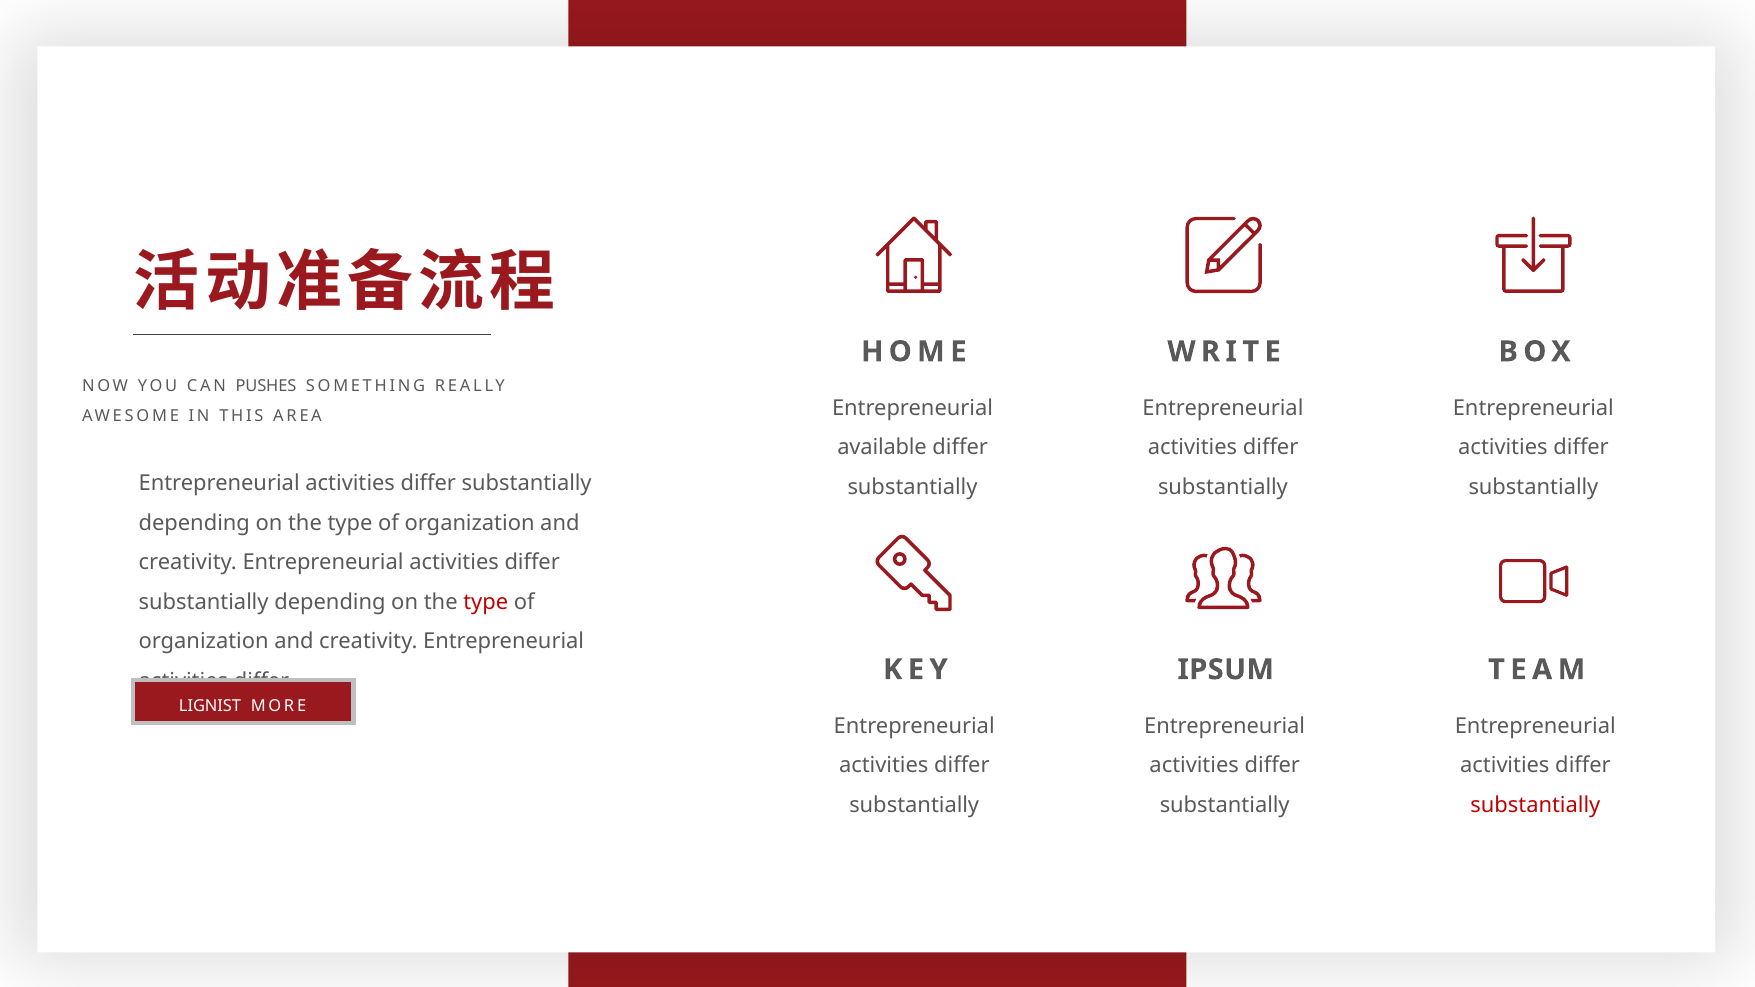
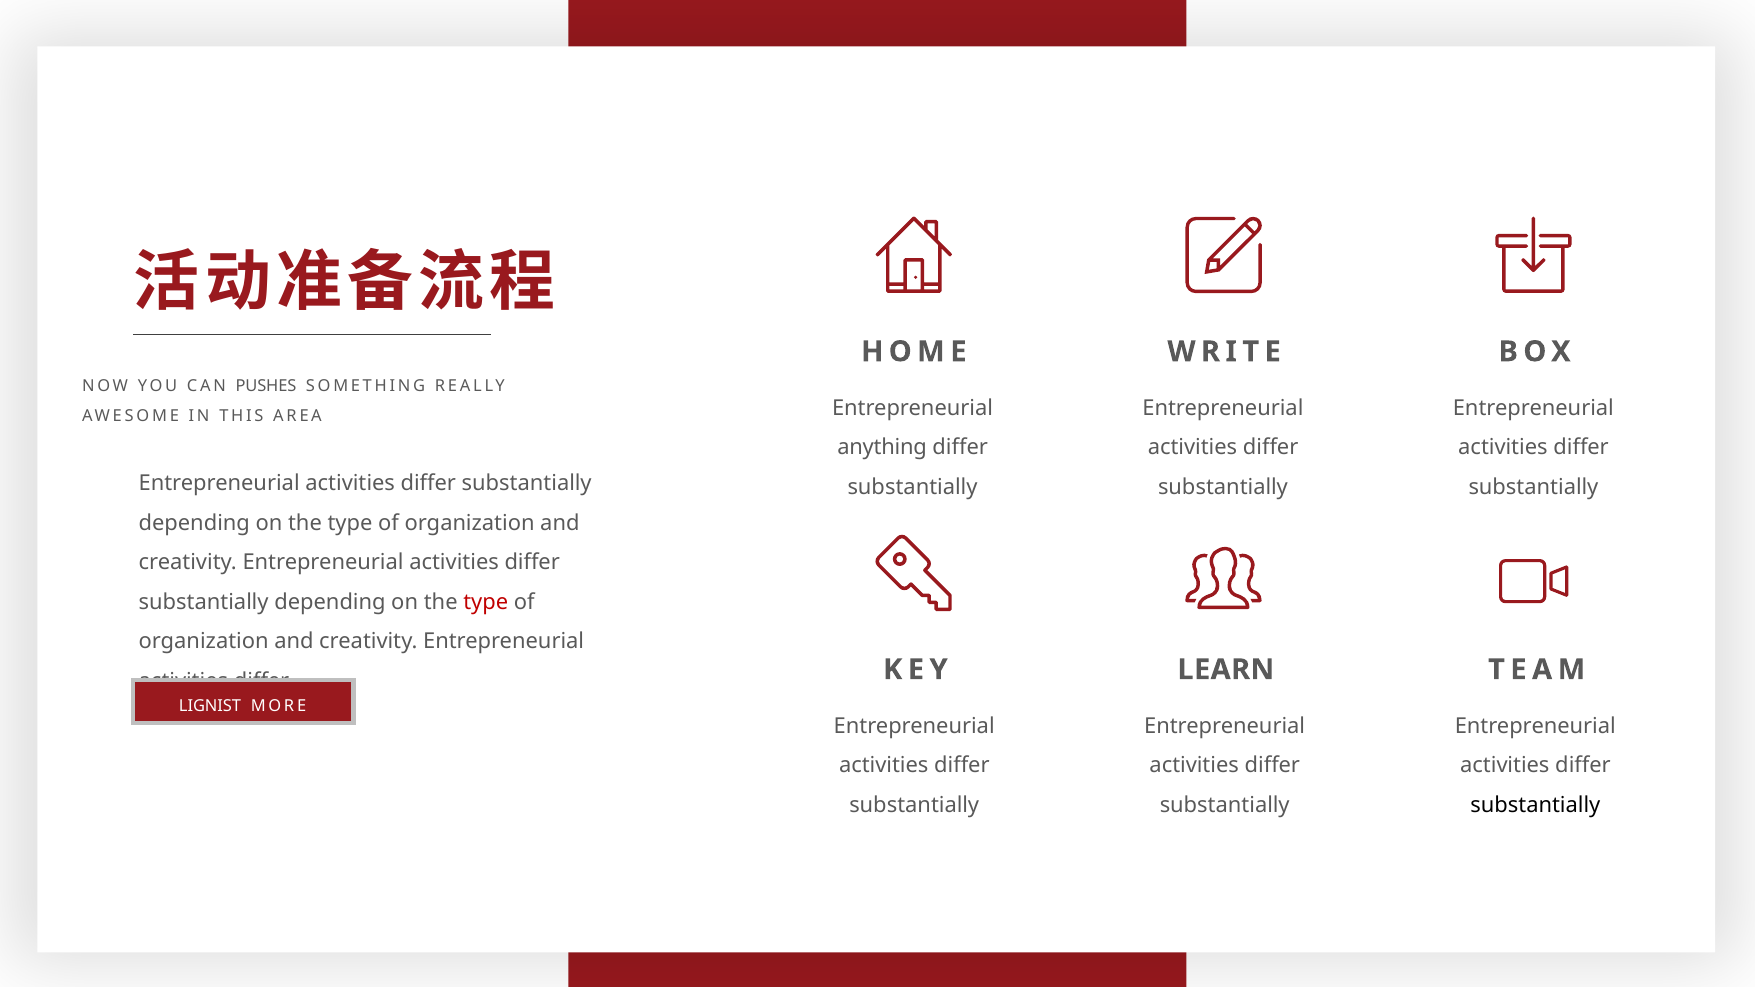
available: available -> anything
IPSUM: IPSUM -> LEARN
substantially at (1535, 805) colour: red -> black
